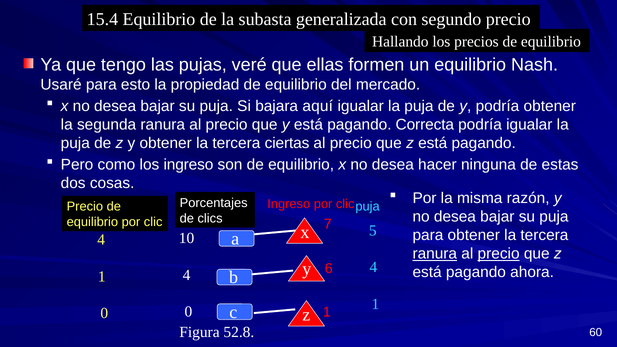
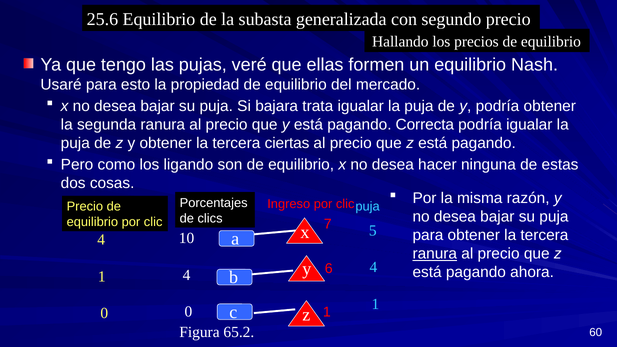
15.4: 15.4 -> 25.6
aquí: aquí -> trata
los ingreso: ingreso -> ligando
precio at (499, 254) underline: present -> none
52.8: 52.8 -> 65.2
